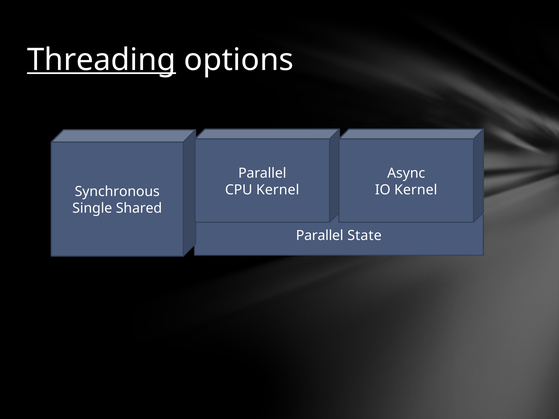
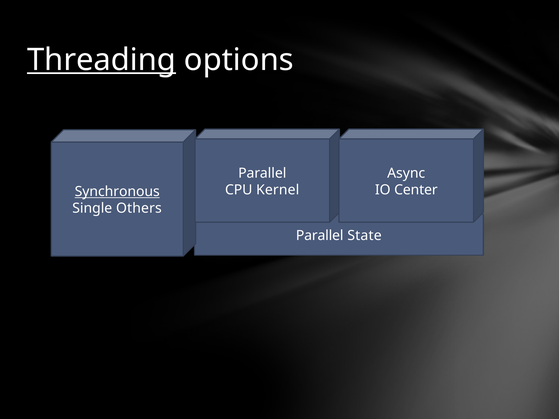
IO Kernel: Kernel -> Center
Synchronous underline: none -> present
Shared: Shared -> Others
